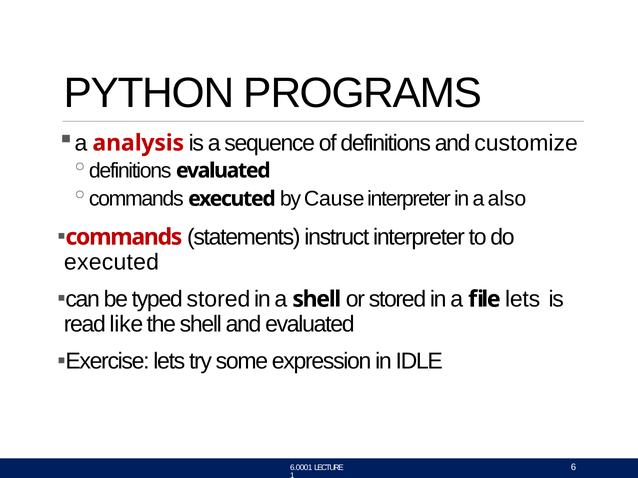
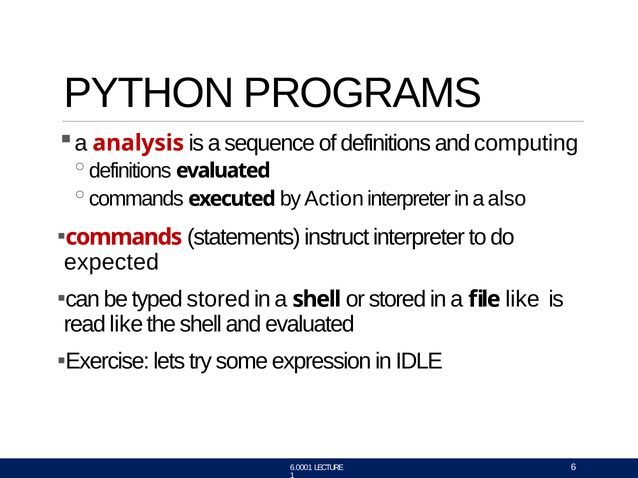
customize: customize -> computing
Cause: Cause -> Action
executed at (112, 262): executed -> expected
file lets: lets -> like
